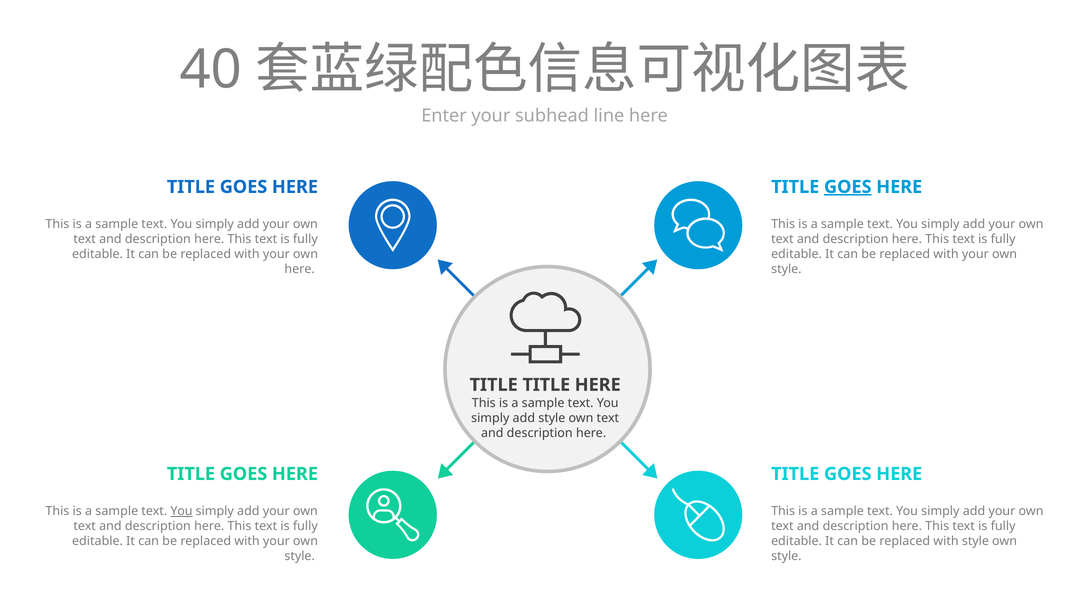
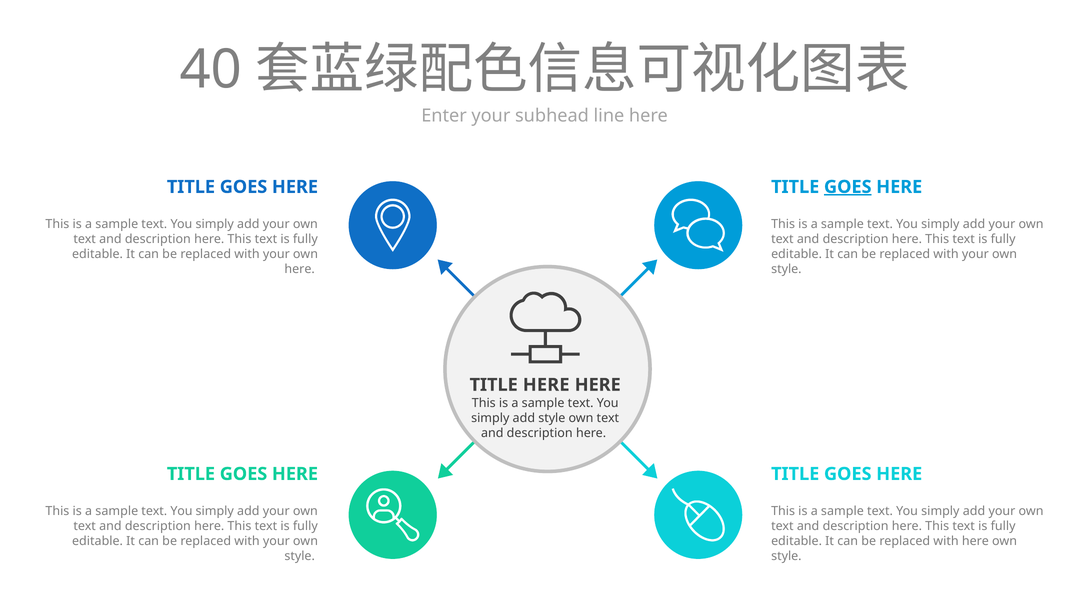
TITLE TITLE: TITLE -> HERE
You at (181, 511) underline: present -> none
with style: style -> here
